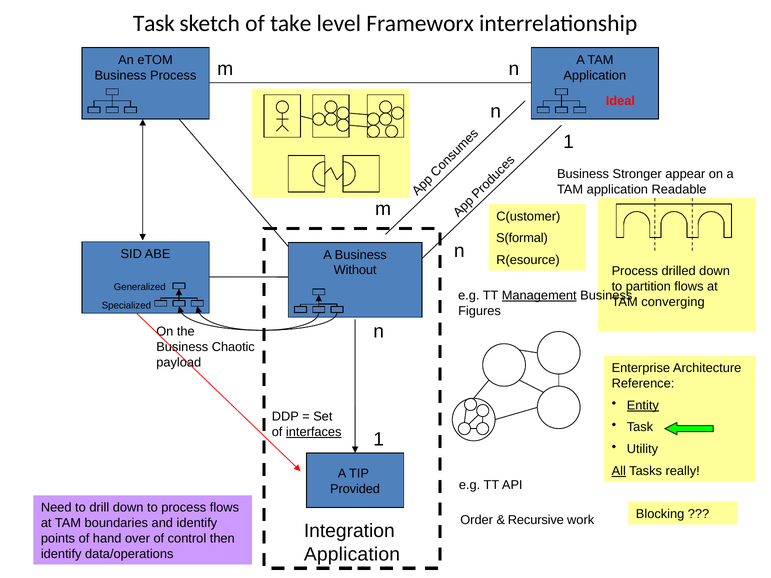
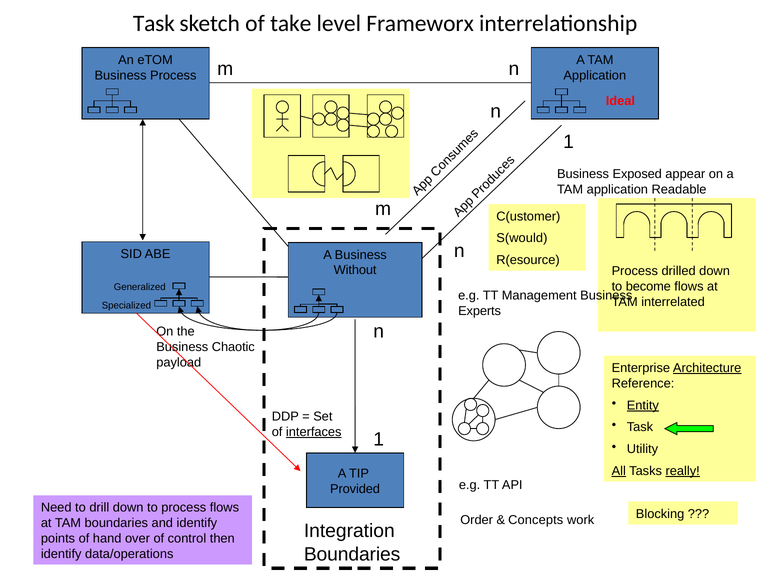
Stronger: Stronger -> Exposed
S(formal: S(formal -> S(would
partition: partition -> become
Management underline: present -> none
converging: converging -> interrelated
Figures: Figures -> Experts
Architecture underline: none -> present
really underline: none -> present
Recursive: Recursive -> Concepts
Application at (352, 554): Application -> Boundaries
